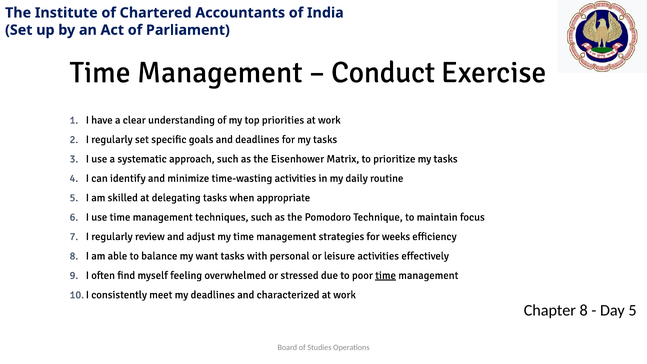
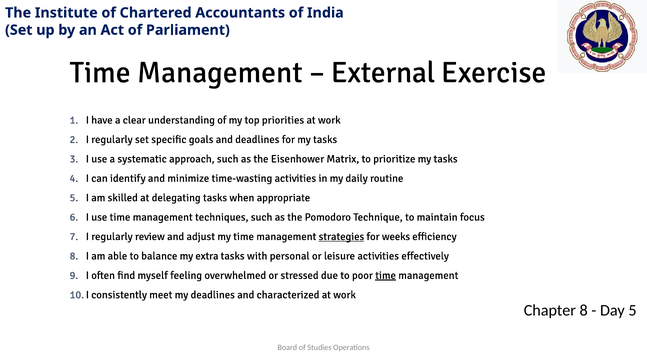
Conduct: Conduct -> External
strategies underline: none -> present
want: want -> extra
